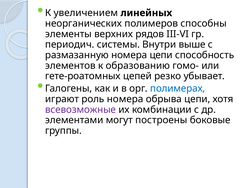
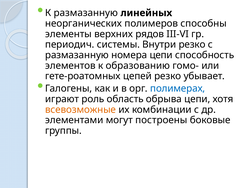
К увеличением: увеличением -> размазанную
Внутри выше: выше -> резко
роль номера: номера -> область
всевозможные colour: purple -> orange
